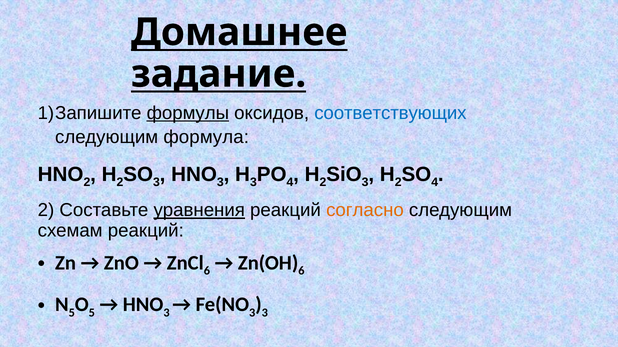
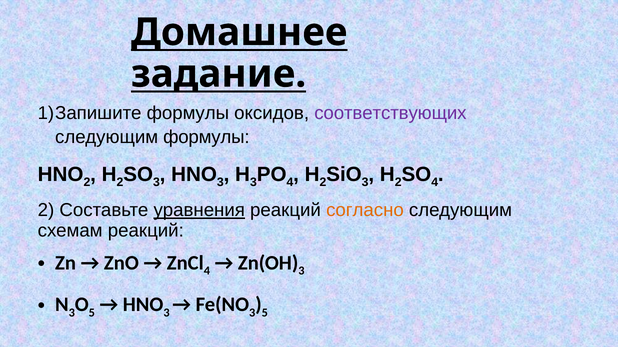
формулы at (188, 113) underline: present -> none
соответствующих colour: blue -> purple
следующим формула: формула -> формулы
6 at (207, 271): 6 -> 4
6 at (301, 271): 6 -> 3
5 at (72, 313): 5 -> 3
3 at (265, 313): 3 -> 5
